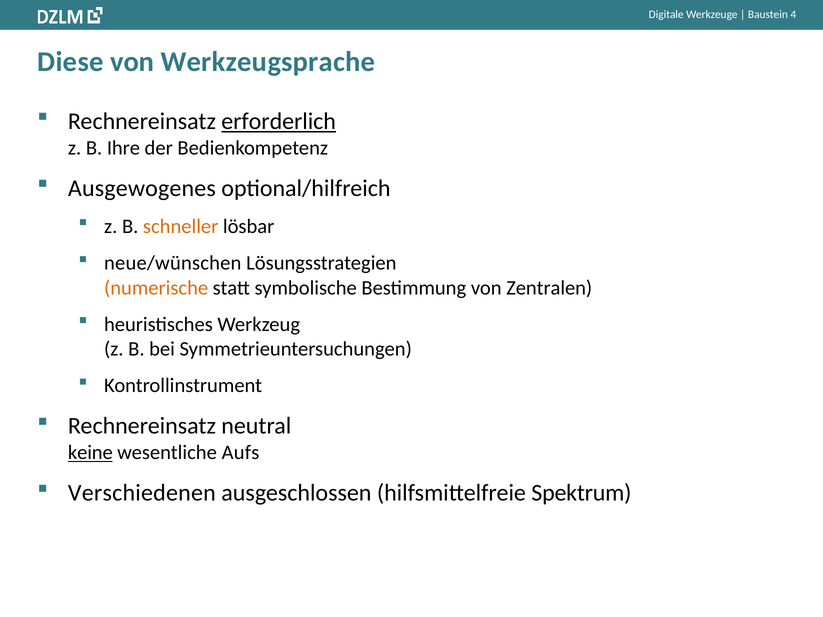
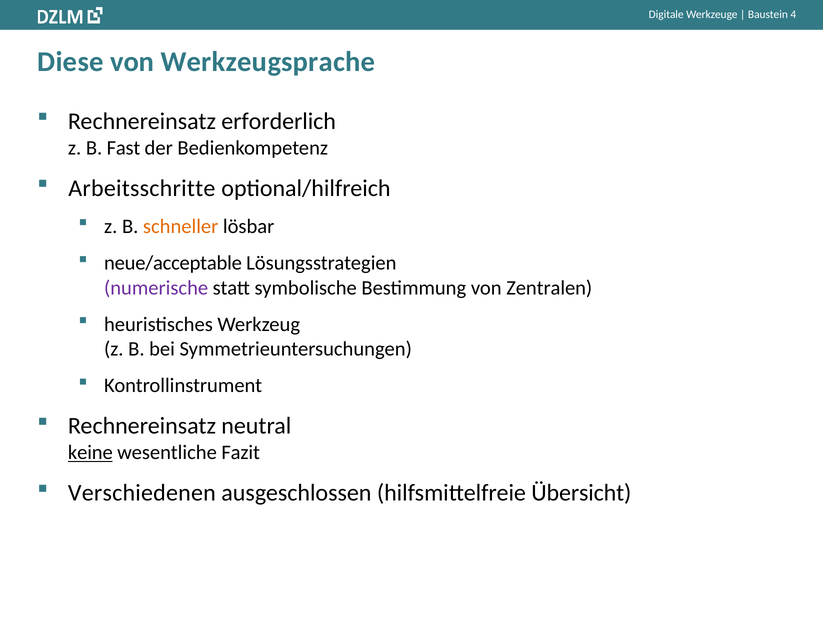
erforderlich underline: present -> none
Ihre: Ihre -> Fast
Ausgewogenes: Ausgewogenes -> Arbeitsschritte
neue/wünschen: neue/wünschen -> neue/acceptable
numerische colour: orange -> purple
Aufs: Aufs -> Fazit
Spektrum: Spektrum -> Übersicht
